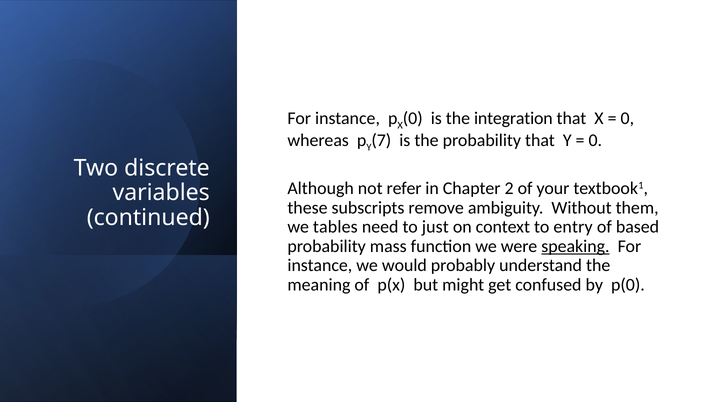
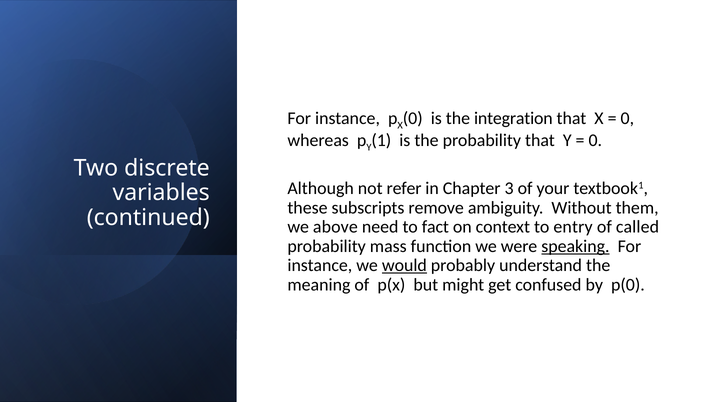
7: 7 -> 1
2: 2 -> 3
tables: tables -> above
just: just -> fact
based: based -> called
would underline: none -> present
